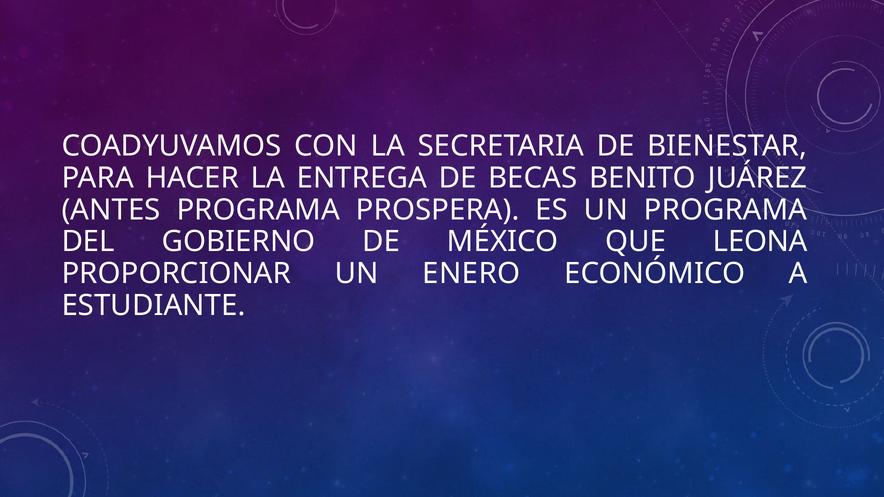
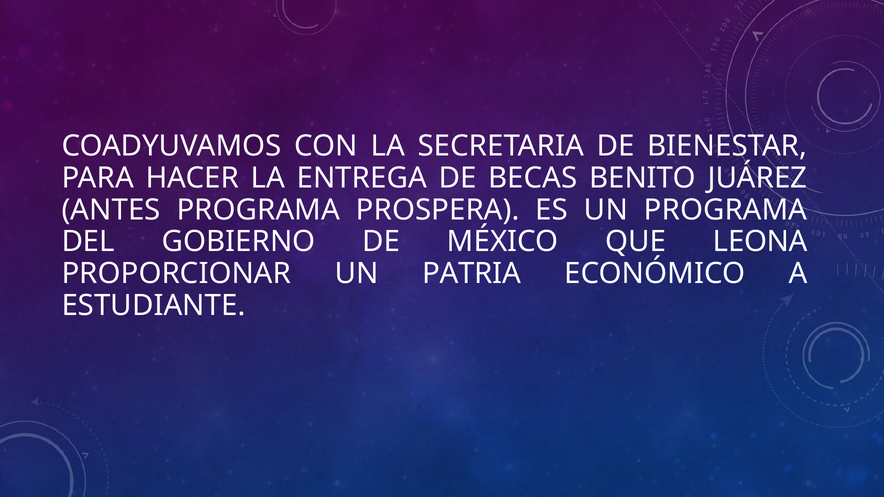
ENERO: ENERO -> PATRIA
